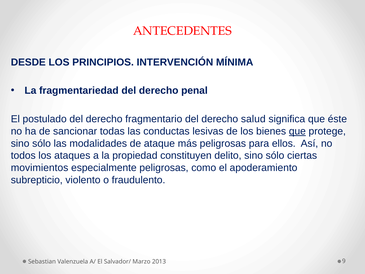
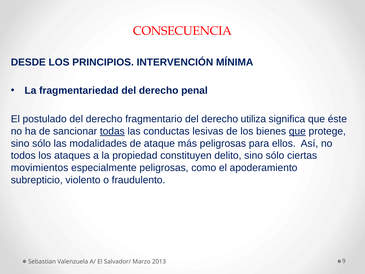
ANTECEDENTES: ANTECEDENTES -> CONSECUENCIA
salud: salud -> utiliza
todas underline: none -> present
